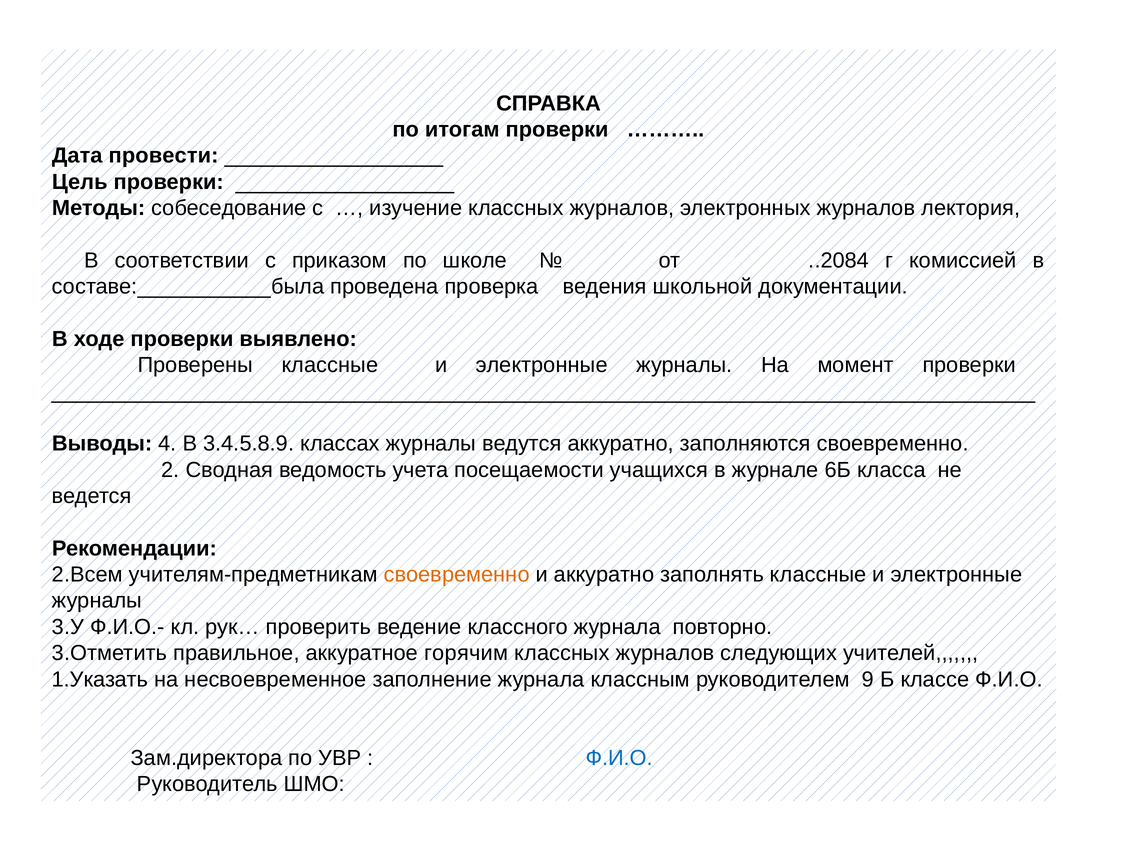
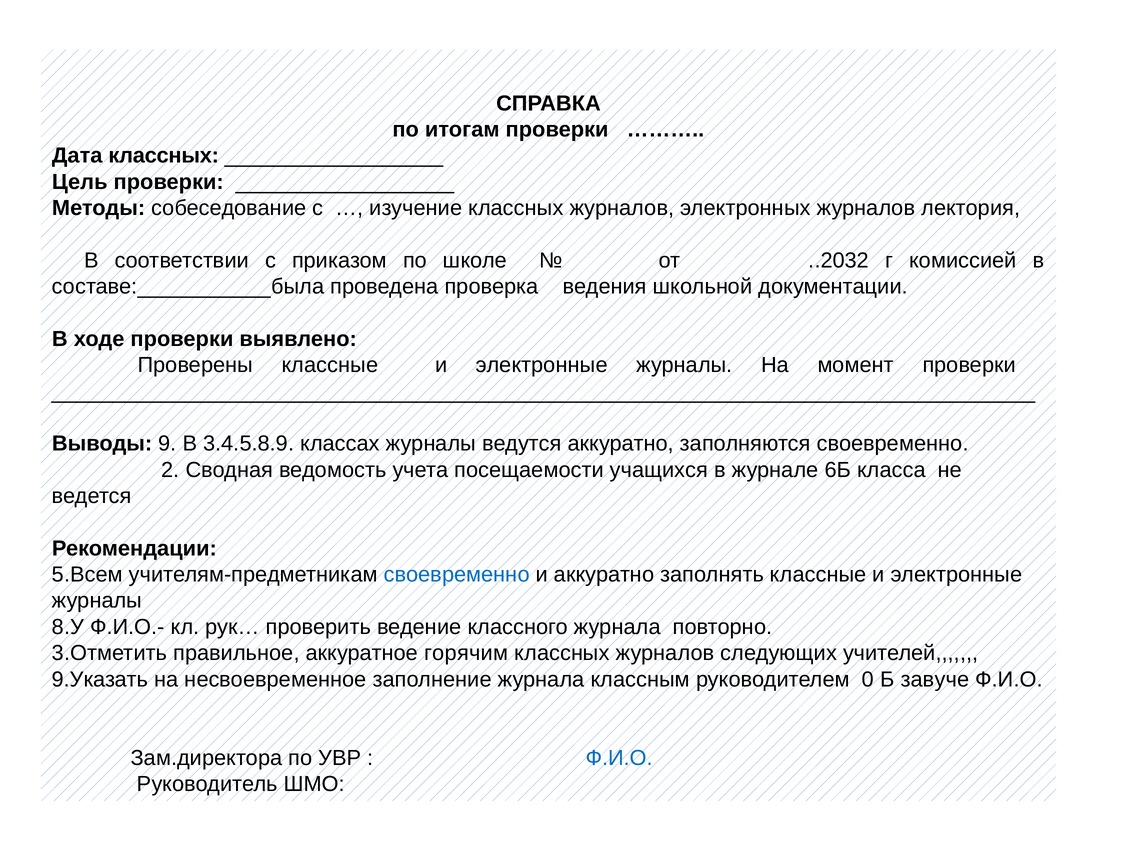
Дата провести: провести -> классных
..2084: ..2084 -> ..2032
4: 4 -> 9
2.Всем: 2.Всем -> 5.Всем
своевременно at (457, 574) colour: orange -> blue
3.У: 3.У -> 8.У
1.Указать: 1.Указать -> 9.Указать
9: 9 -> 0
классе: классе -> завуче
